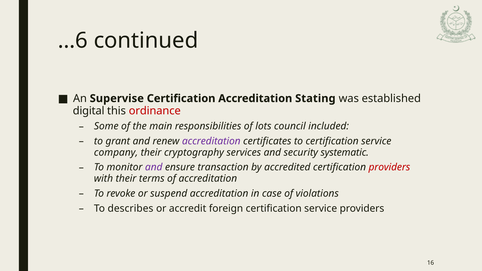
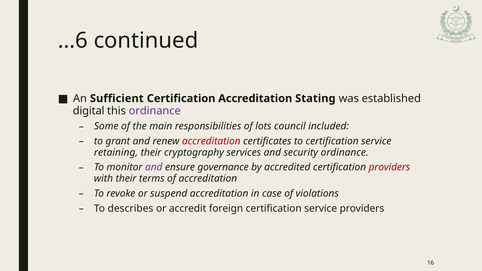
Supervise: Supervise -> Sufficient
ordinance at (155, 111) colour: red -> purple
accreditation at (211, 141) colour: purple -> red
company: company -> retaining
security systematic: systematic -> ordinance
transaction: transaction -> governance
